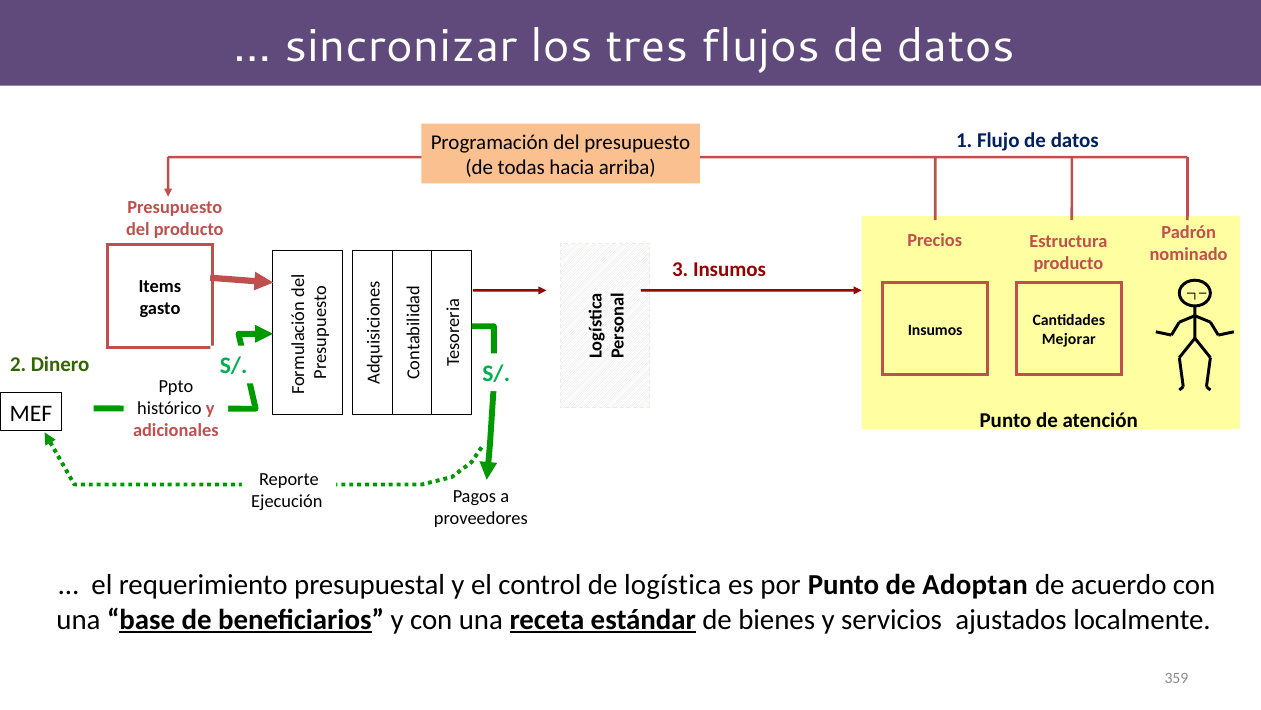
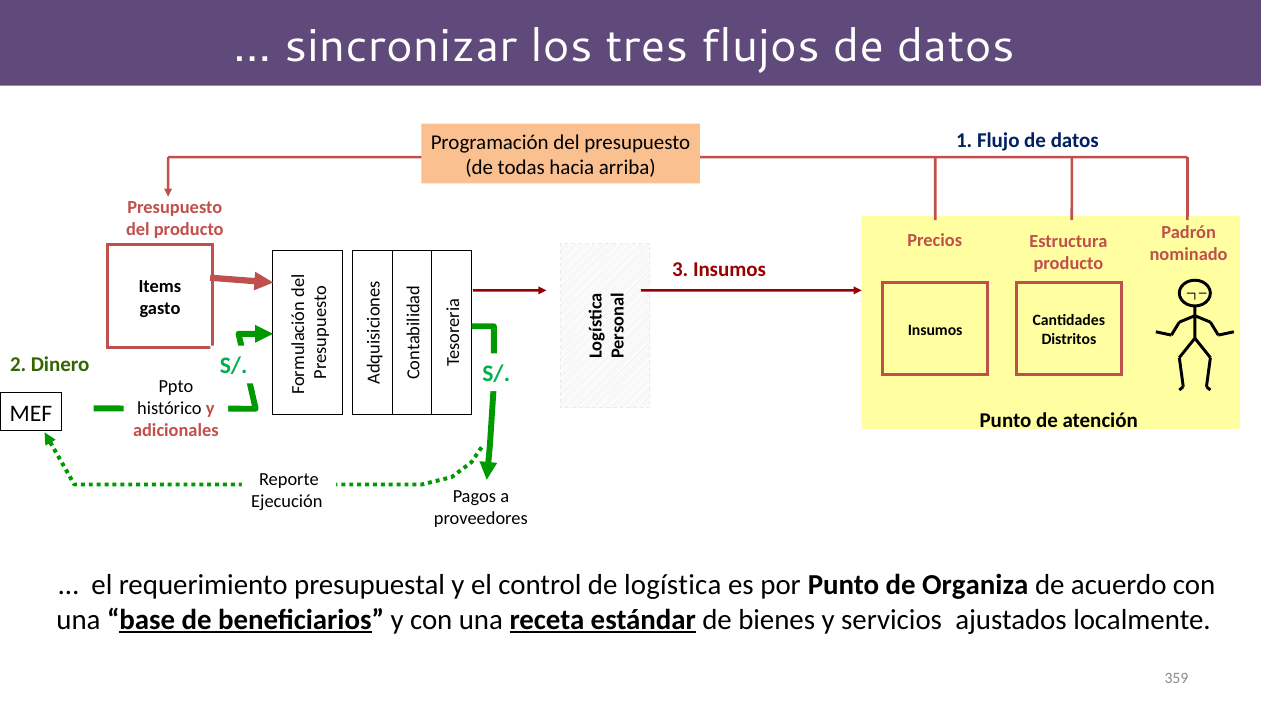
Mejorar: Mejorar -> Distritos
Adoptan: Adoptan -> Organiza
